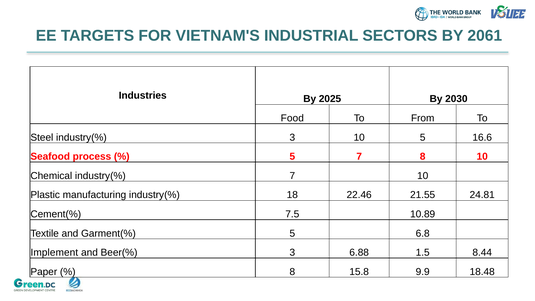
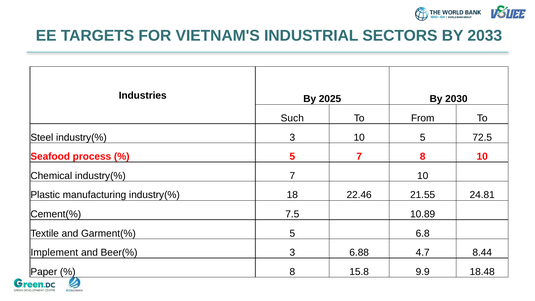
2061: 2061 -> 2033
Food: Food -> Such
16.6: 16.6 -> 72.5
1.5: 1.5 -> 4.7
